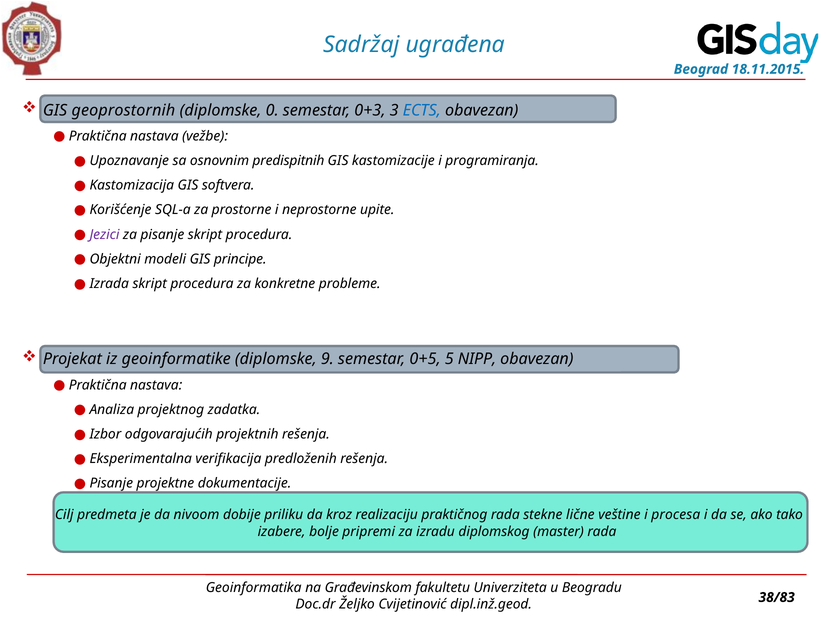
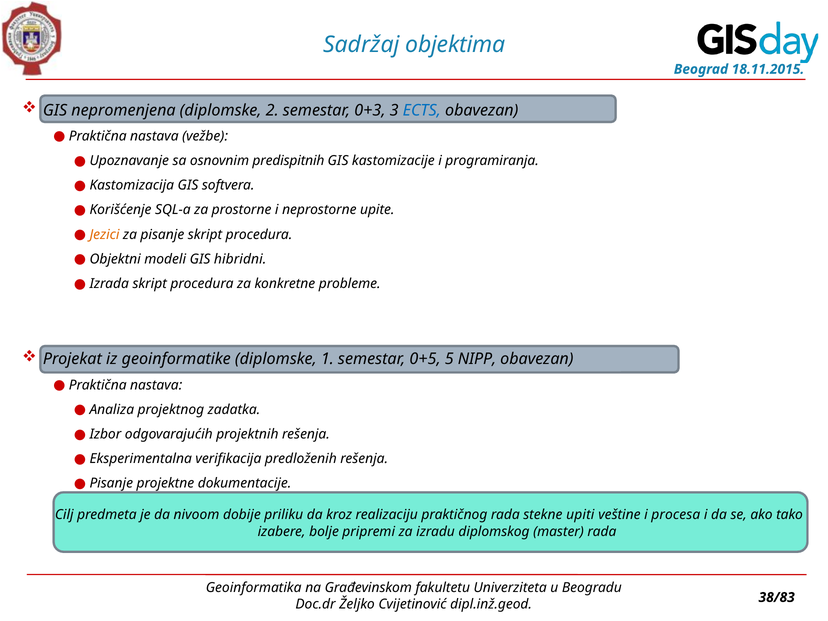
ugrađena: ugrađena -> objektima
geoprostornih: geoprostornih -> nepromenjena
0: 0 -> 2
Jezici colour: purple -> orange
principe: principe -> hibridni
9: 9 -> 1
lične: lične -> upiti
